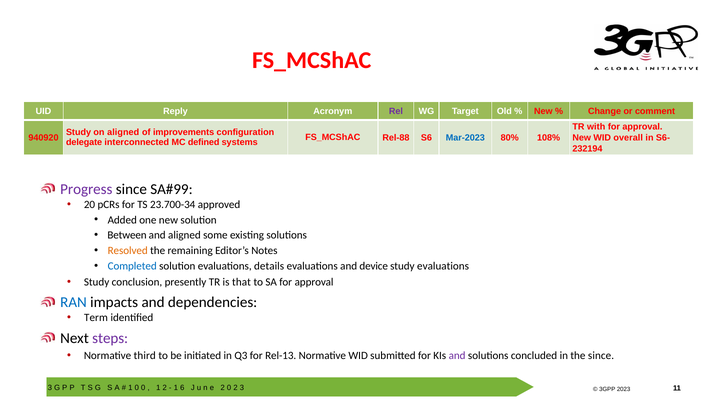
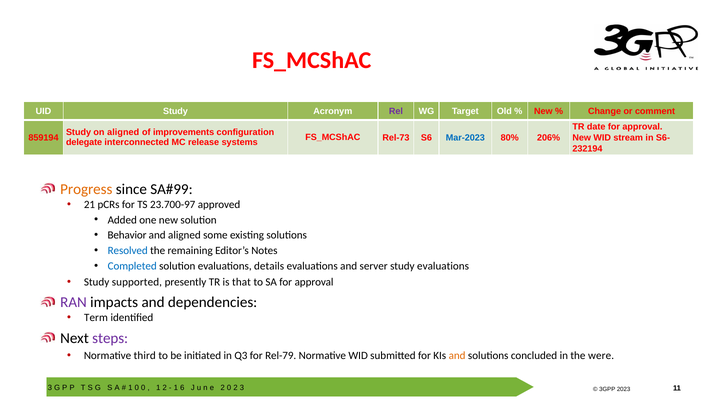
UID Reply: Reply -> Study
with: with -> date
Rel-88: Rel-88 -> Rel-73
108%: 108% -> 206%
overall: overall -> stream
940920: 940920 -> 859194
defined: defined -> release
Progress colour: purple -> orange
20: 20 -> 21
23.700-34: 23.700-34 -> 23.700-97
Between: Between -> Behavior
Resolved colour: orange -> blue
device: device -> server
conclusion: conclusion -> supported
RAN colour: blue -> purple
Rel-13: Rel-13 -> Rel-79
and at (457, 356) colour: purple -> orange
the since: since -> were
